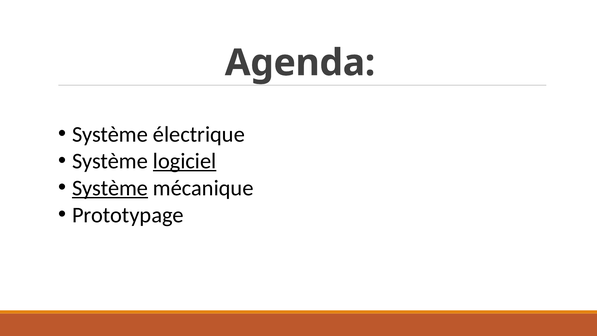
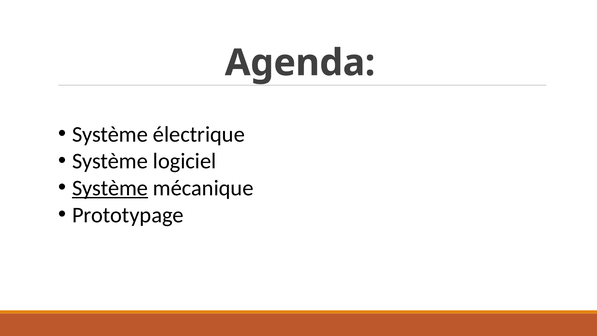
logiciel underline: present -> none
